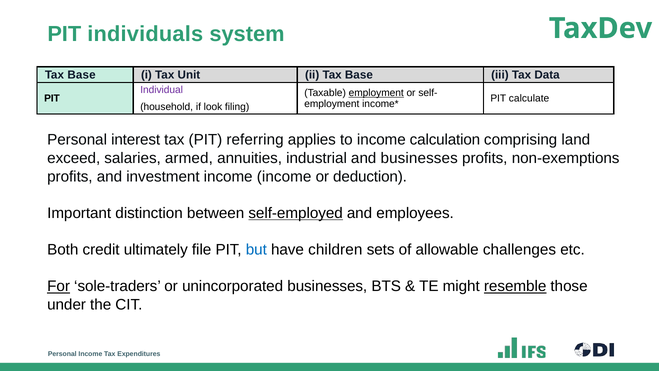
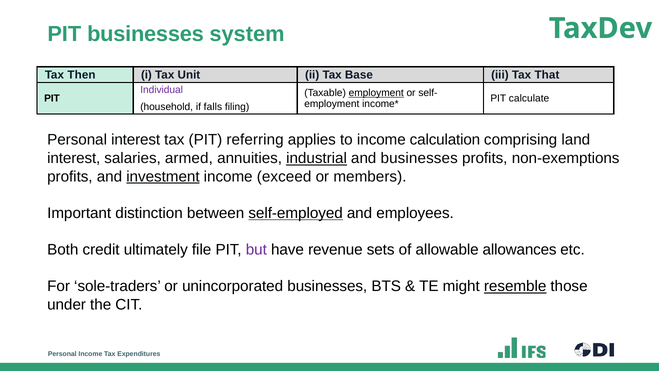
PIT individuals: individuals -> businesses
Base at (82, 75): Base -> Then
Data: Data -> That
look: look -> falls
exceed at (74, 158): exceed -> interest
industrial underline: none -> present
investment underline: none -> present
income income: income -> exceed
deduction: deduction -> members
but colour: blue -> purple
children: children -> revenue
challenges: challenges -> allowances
For underline: present -> none
